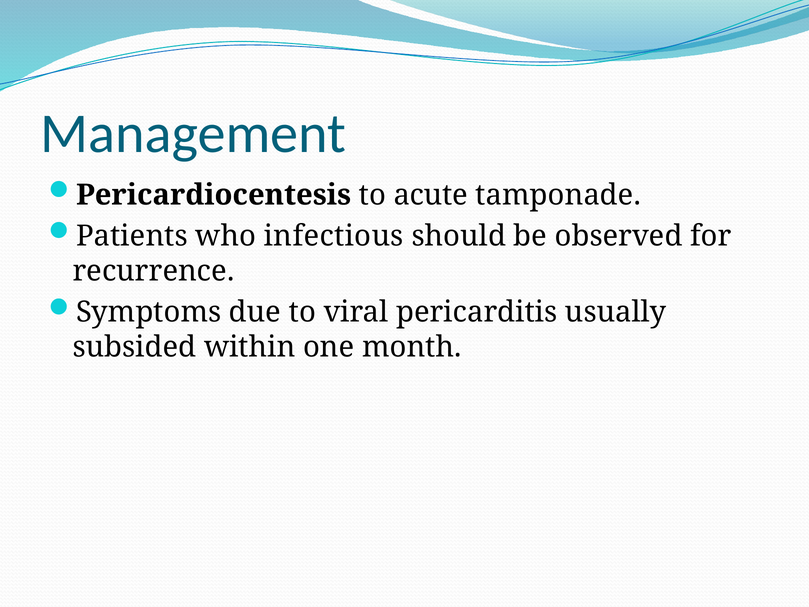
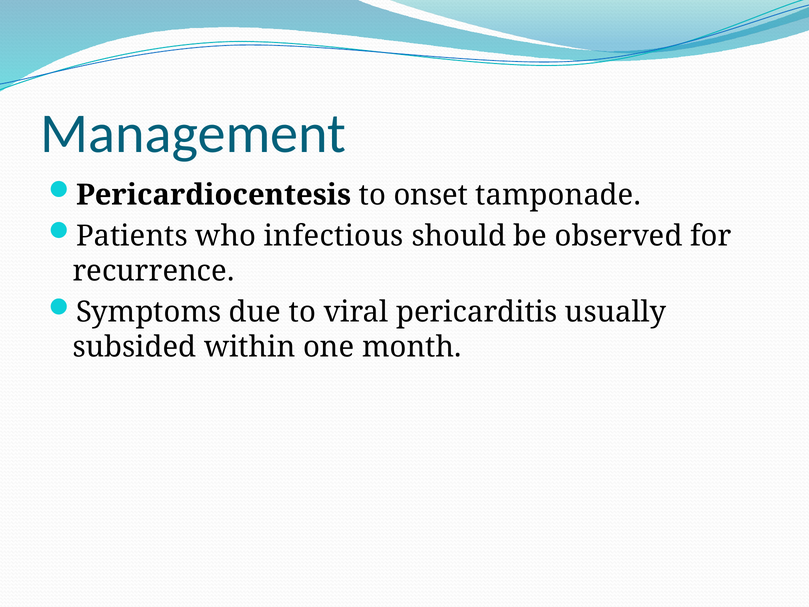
acute: acute -> onset
